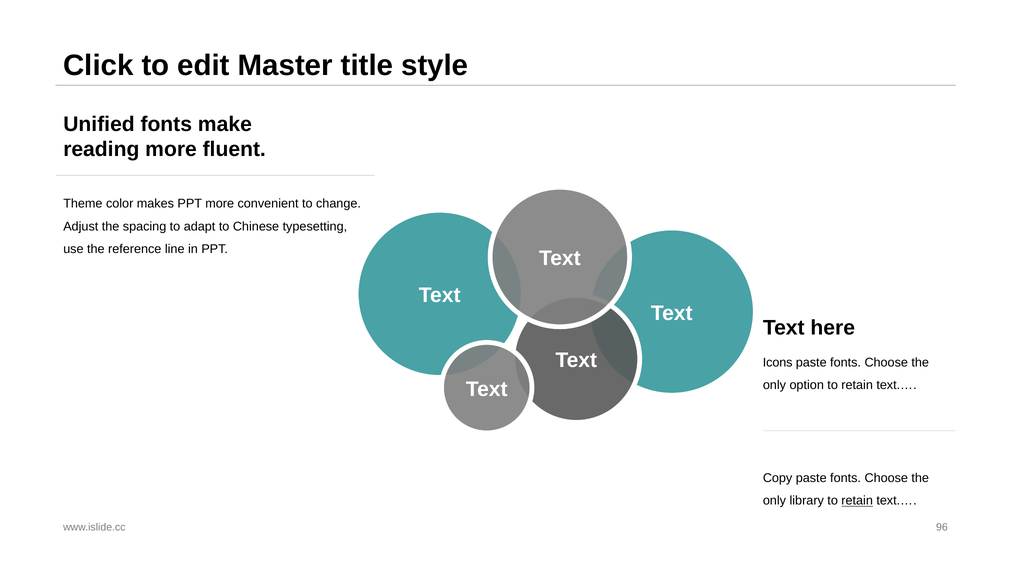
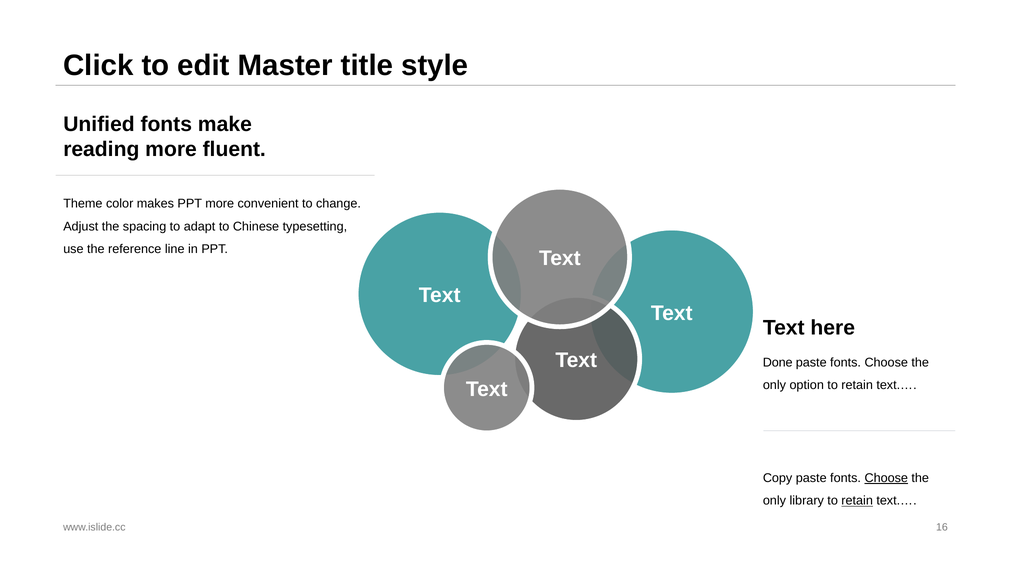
Icons: Icons -> Done
Choose at (886, 478) underline: none -> present
96: 96 -> 16
